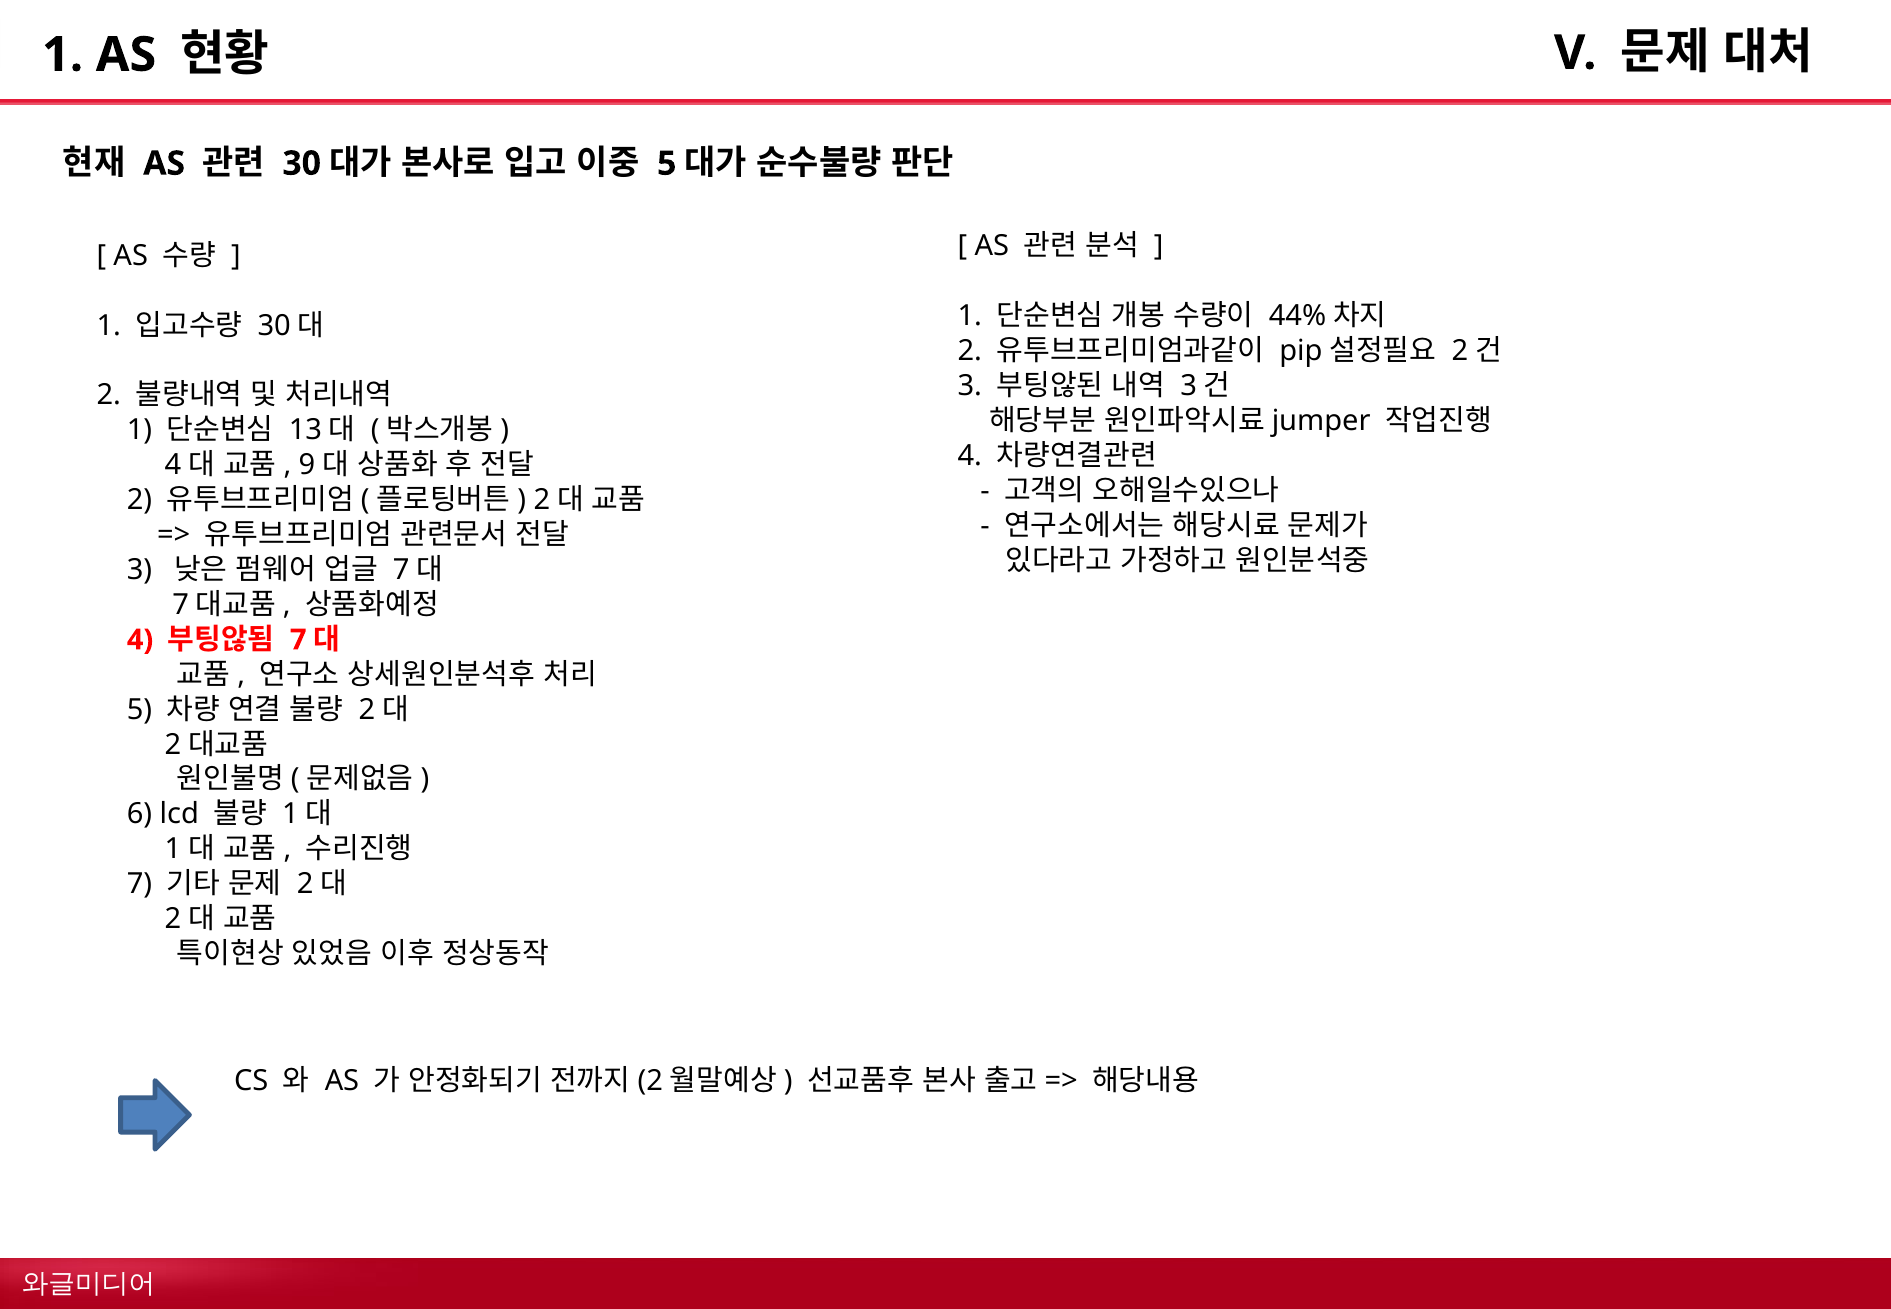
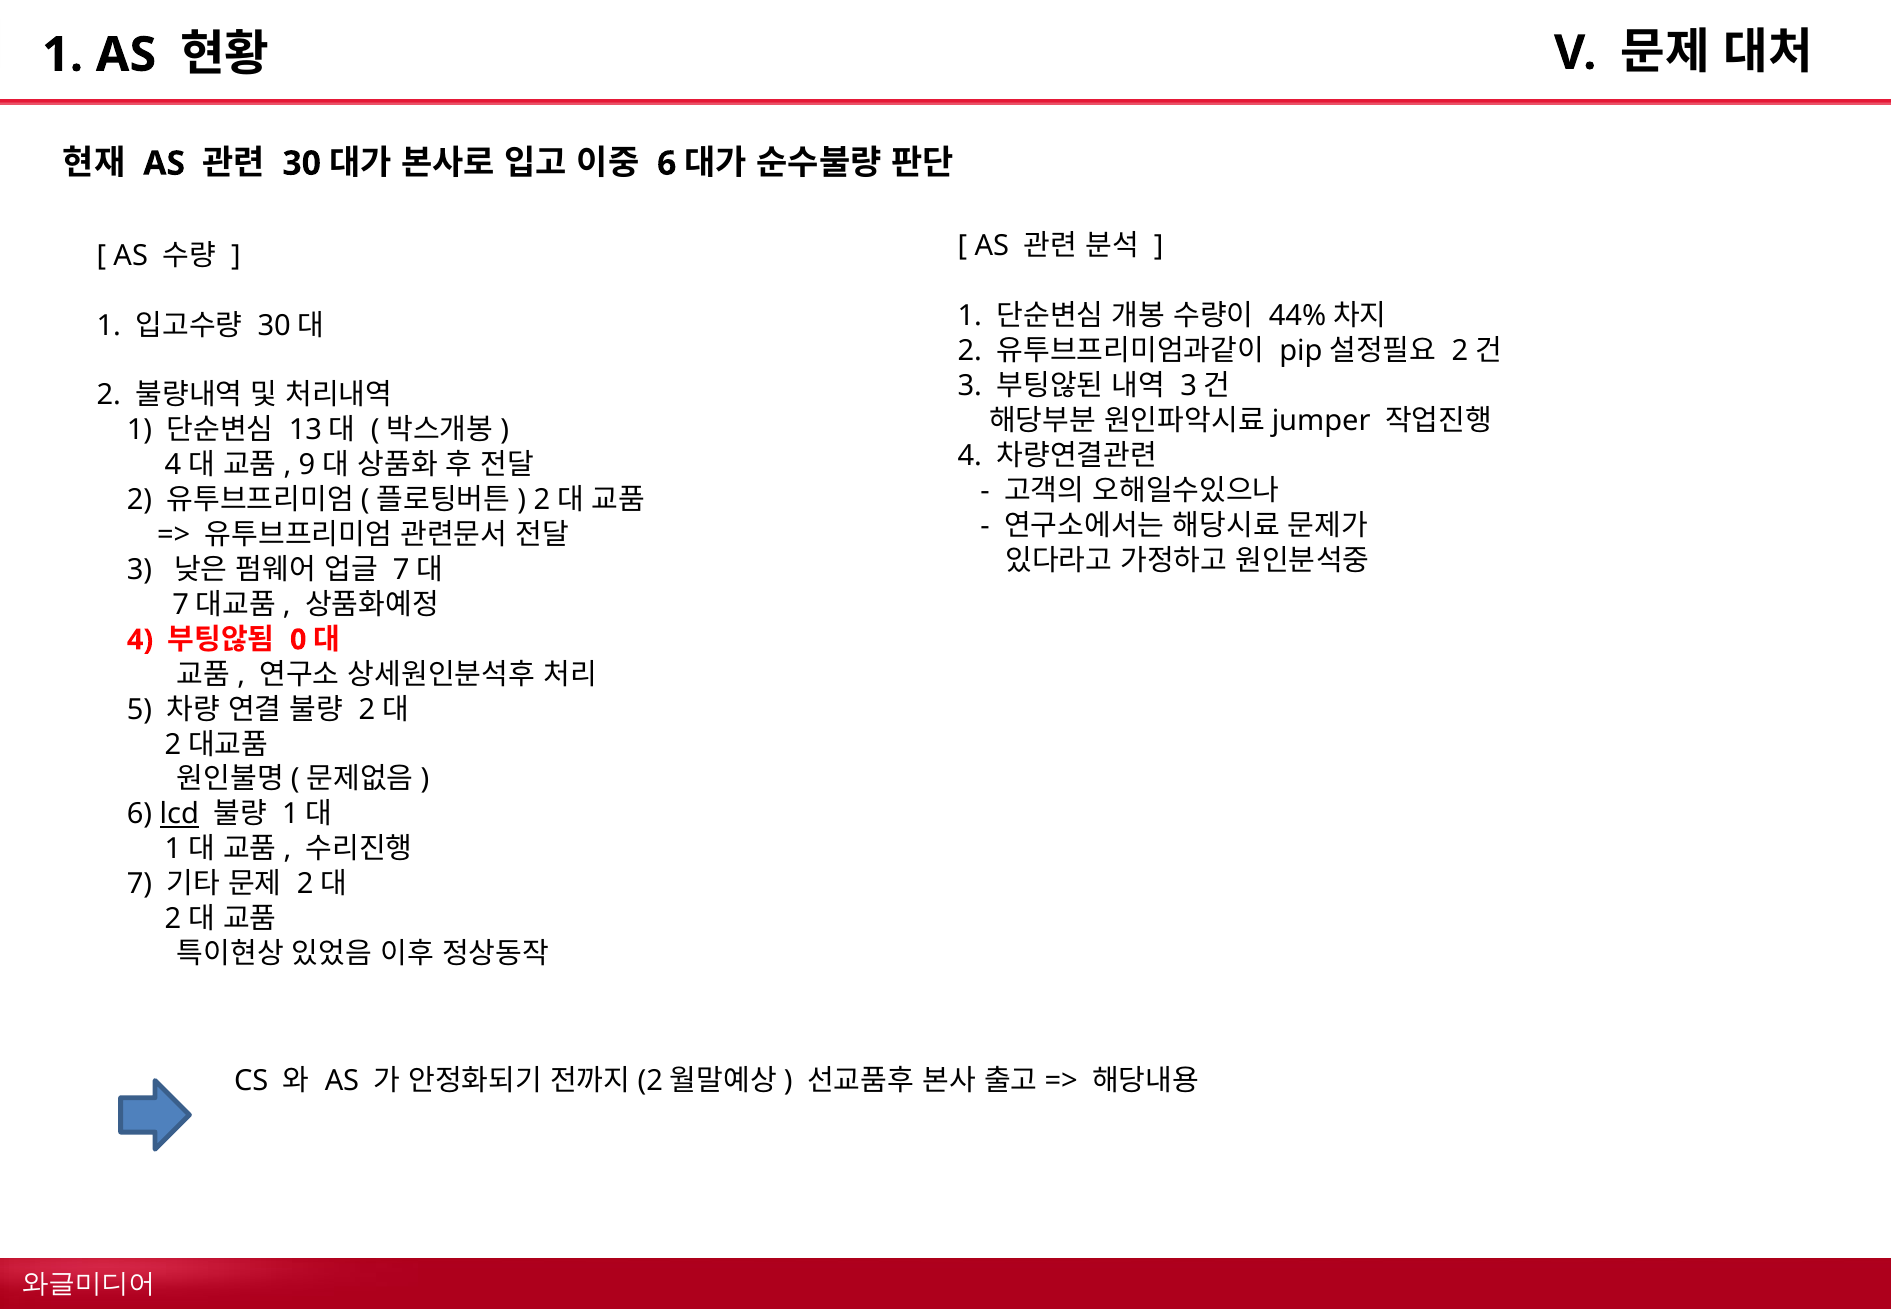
5 at (667, 164): 5 -> 6
7 at (298, 640): 7 -> 0
lcd underline: none -> present
